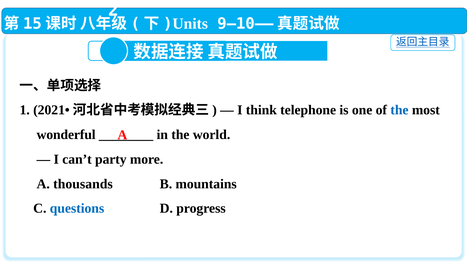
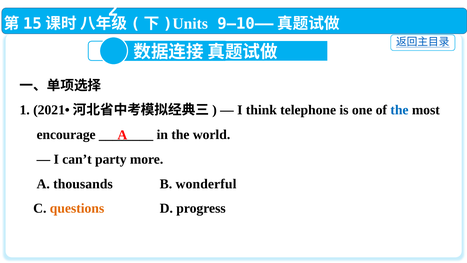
wonderful: wonderful -> encourage
mountains: mountains -> wonderful
questions colour: blue -> orange
